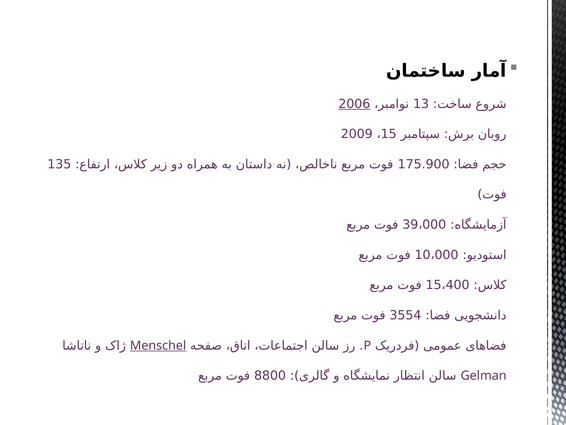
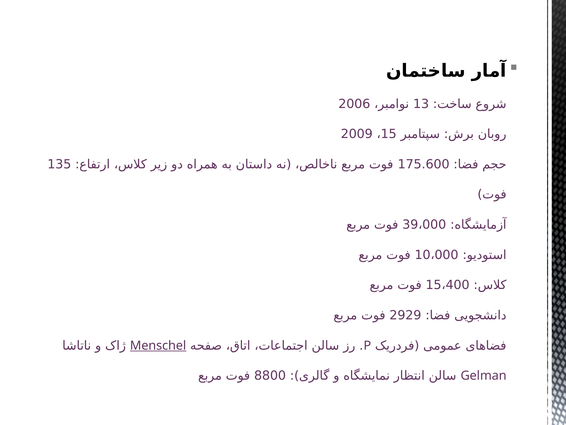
2006 underline: present -> none
175.900: 175.900 -> 175.600
3554: 3554 -> 2929
